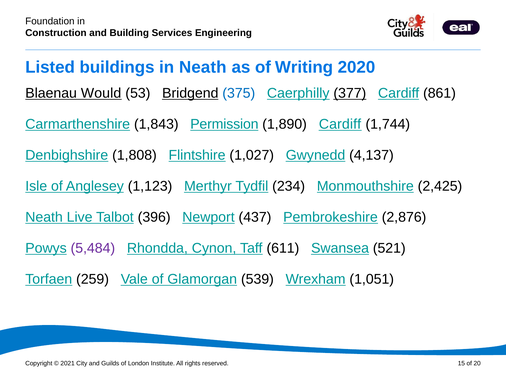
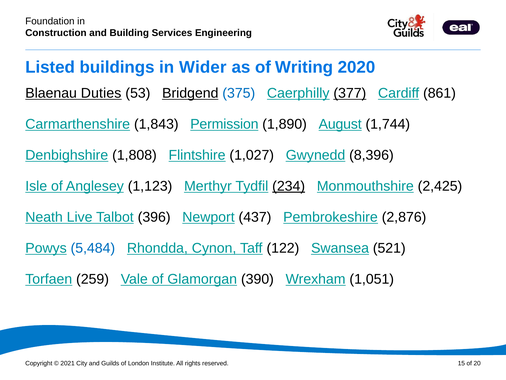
in Neath: Neath -> Wider
Would: Would -> Duties
1,890 Cardiff: Cardiff -> August
4,137: 4,137 -> 8,396
234 underline: none -> present
5,484 colour: purple -> blue
611: 611 -> 122
539: 539 -> 390
